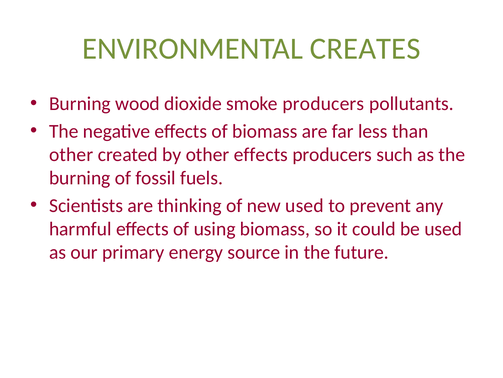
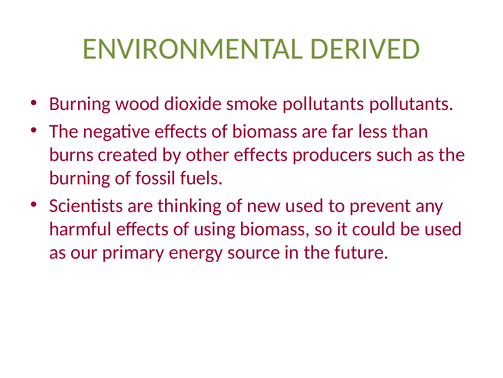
CREATES: CREATES -> DERIVED
smoke producers: producers -> pollutants
other at (71, 154): other -> burns
